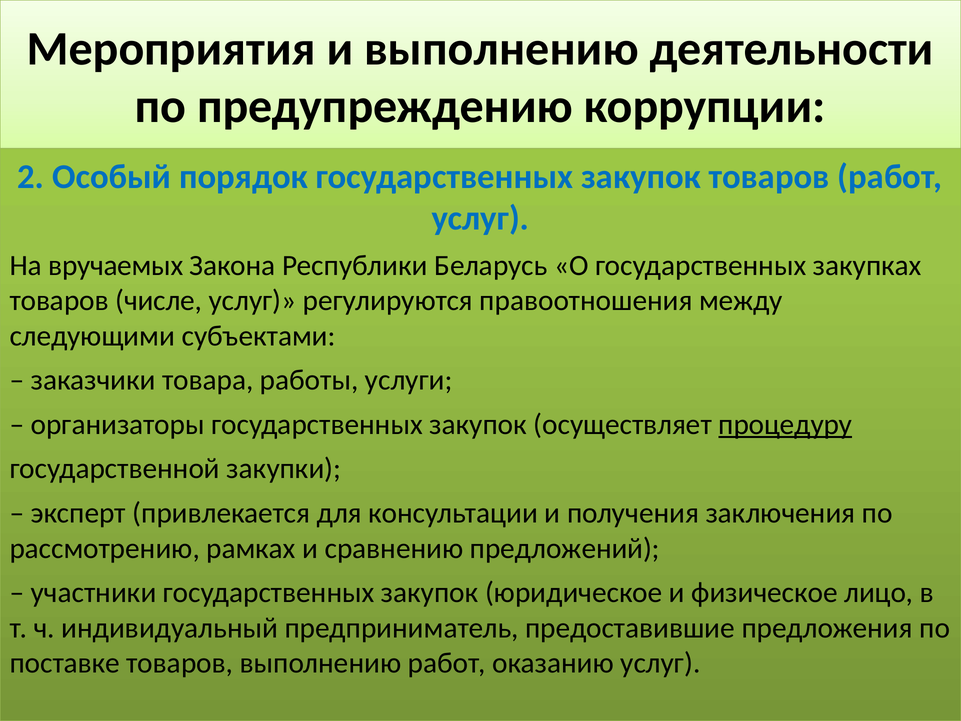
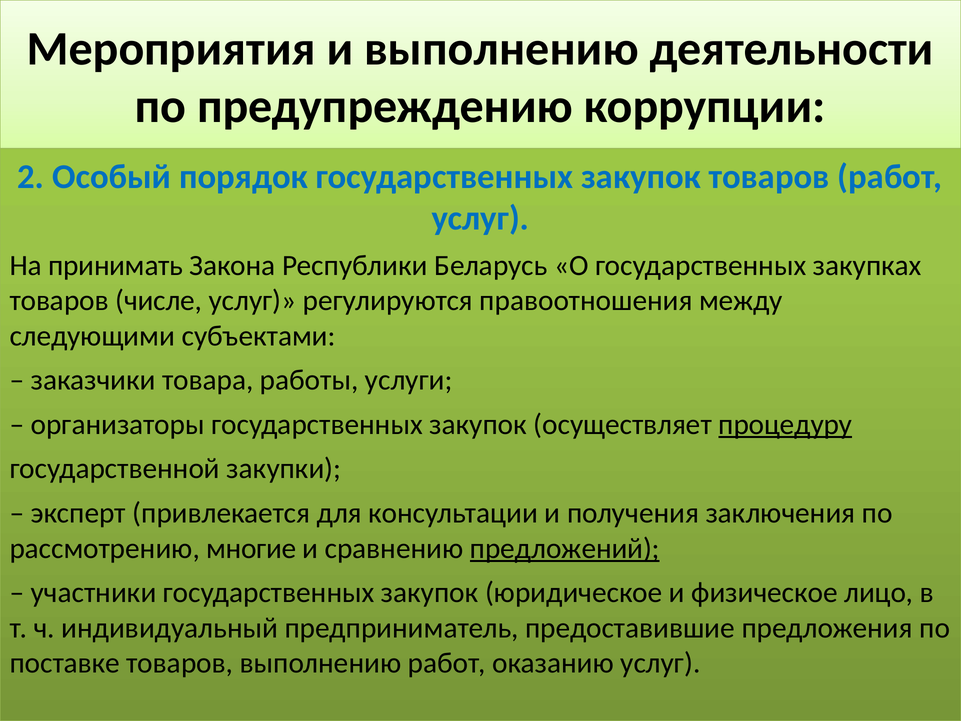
вручаемых: вручаемых -> принимать
рамках: рамках -> многие
предложений underline: none -> present
